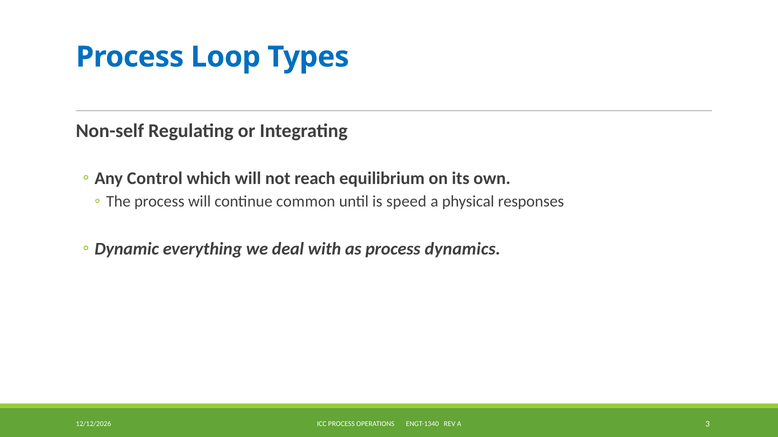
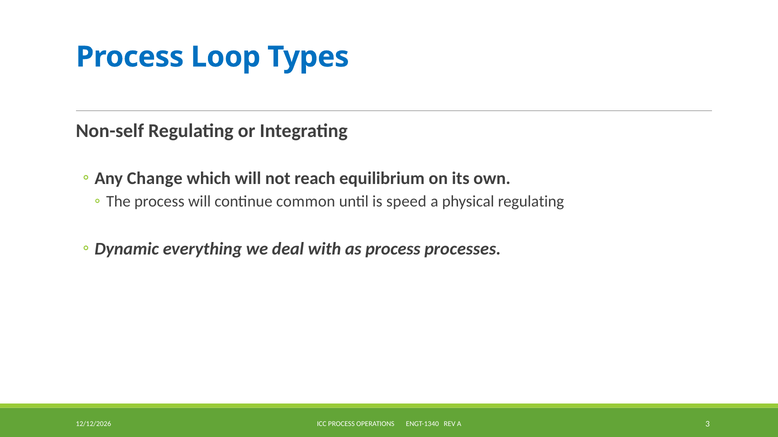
Control: Control -> Change
physical responses: responses -> regulating
dynamics: dynamics -> processes
